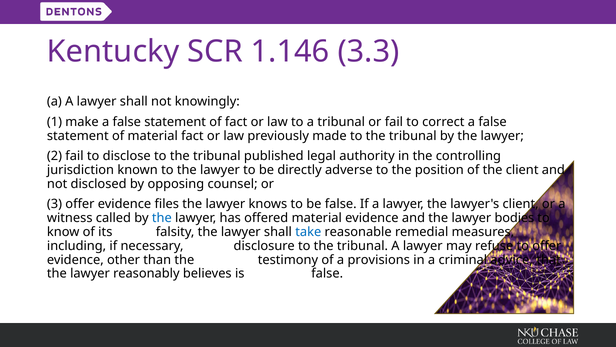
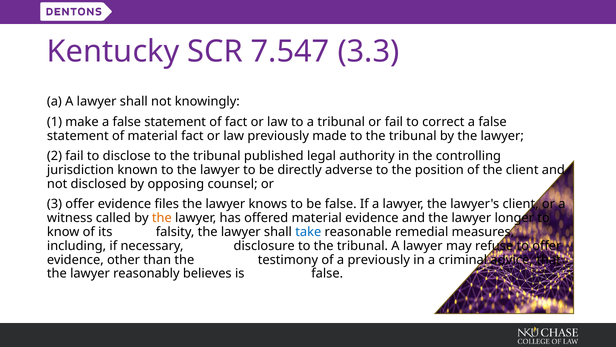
1.146: 1.146 -> 7.547
the at (162, 218) colour: blue -> orange
bodies: bodies -> longer
a provisions: provisions -> previously
